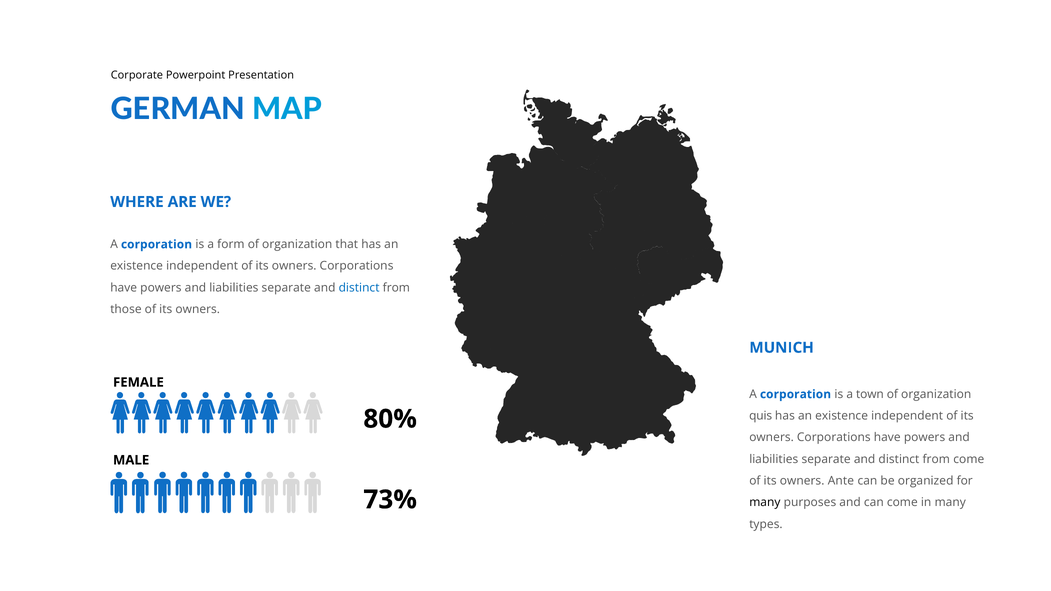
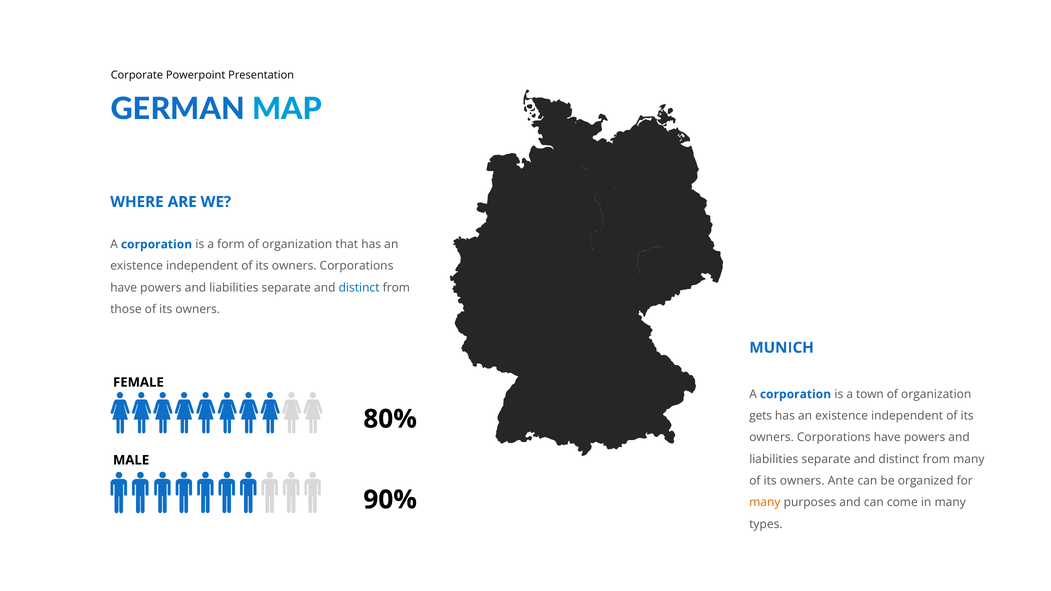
quis: quis -> gets
from come: come -> many
73%: 73% -> 90%
many at (765, 503) colour: black -> orange
